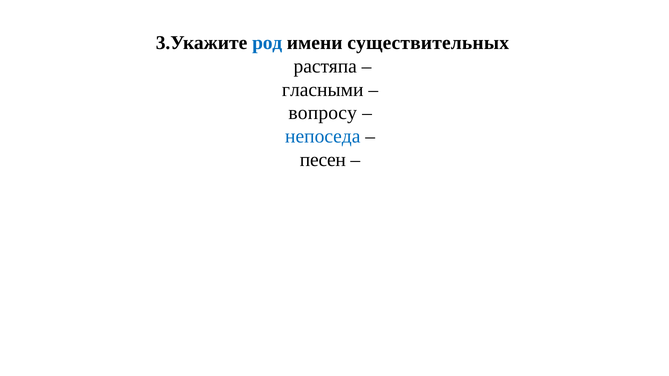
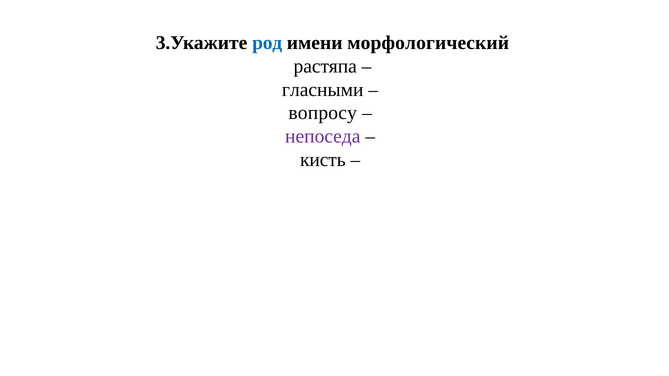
существительных: существительных -> морфологический
непоседа colour: blue -> purple
песен: песен -> кисть
